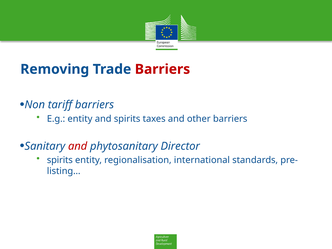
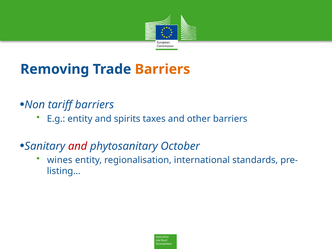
Barriers at (162, 69) colour: red -> orange
Director: Director -> October
spirits at (60, 160): spirits -> wines
